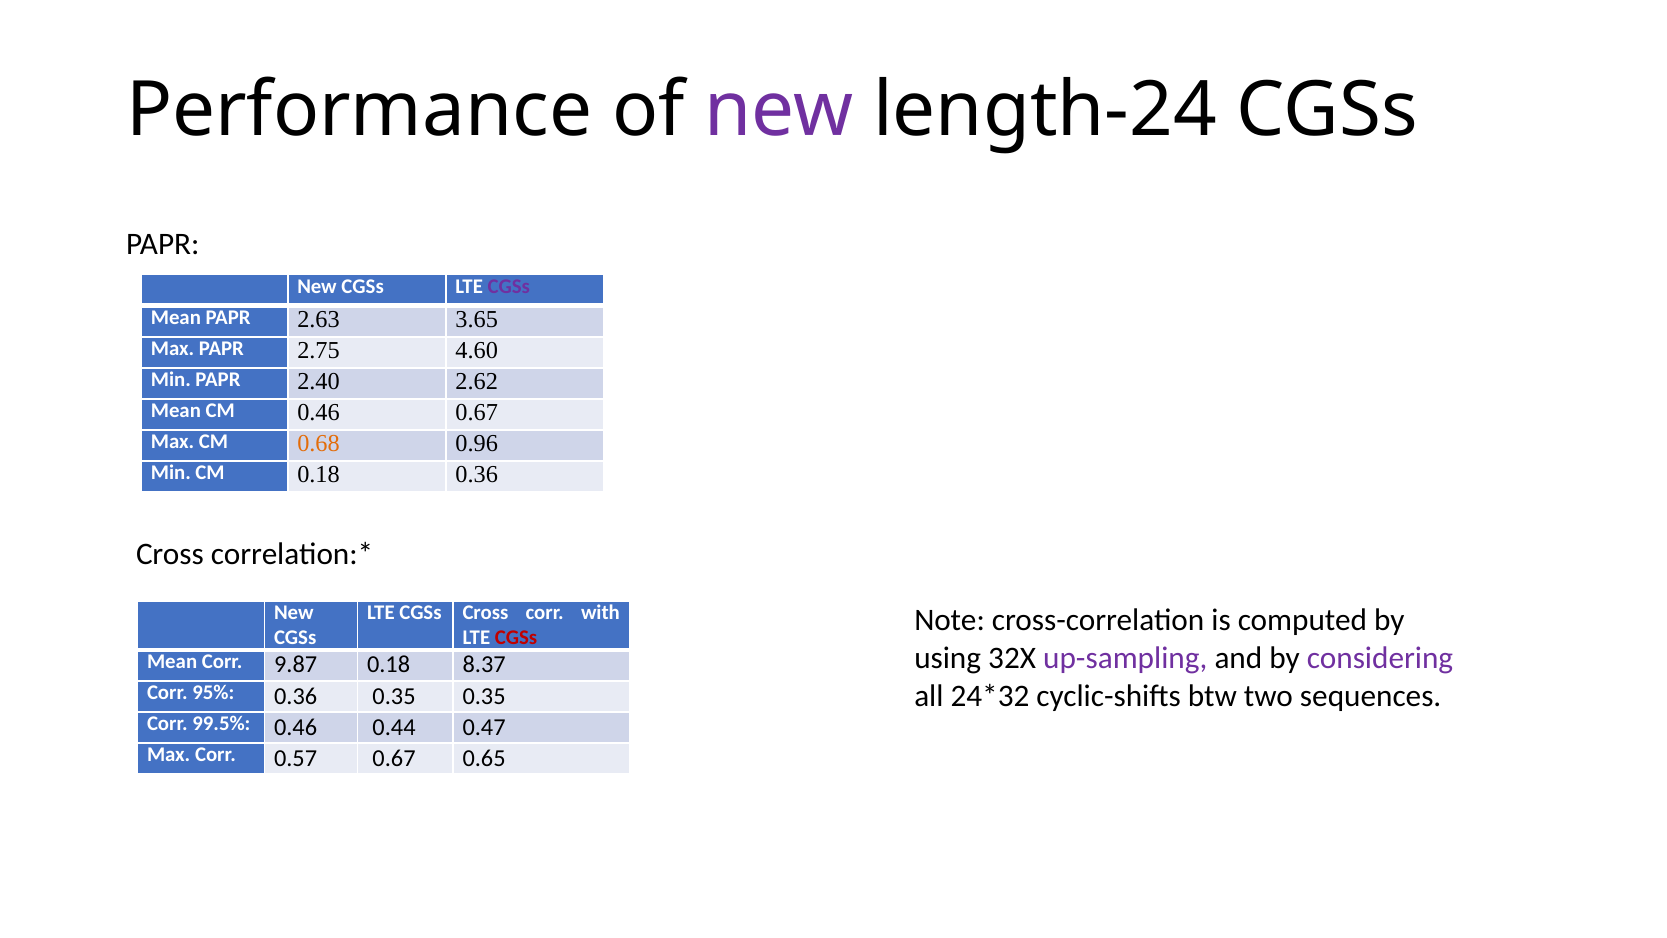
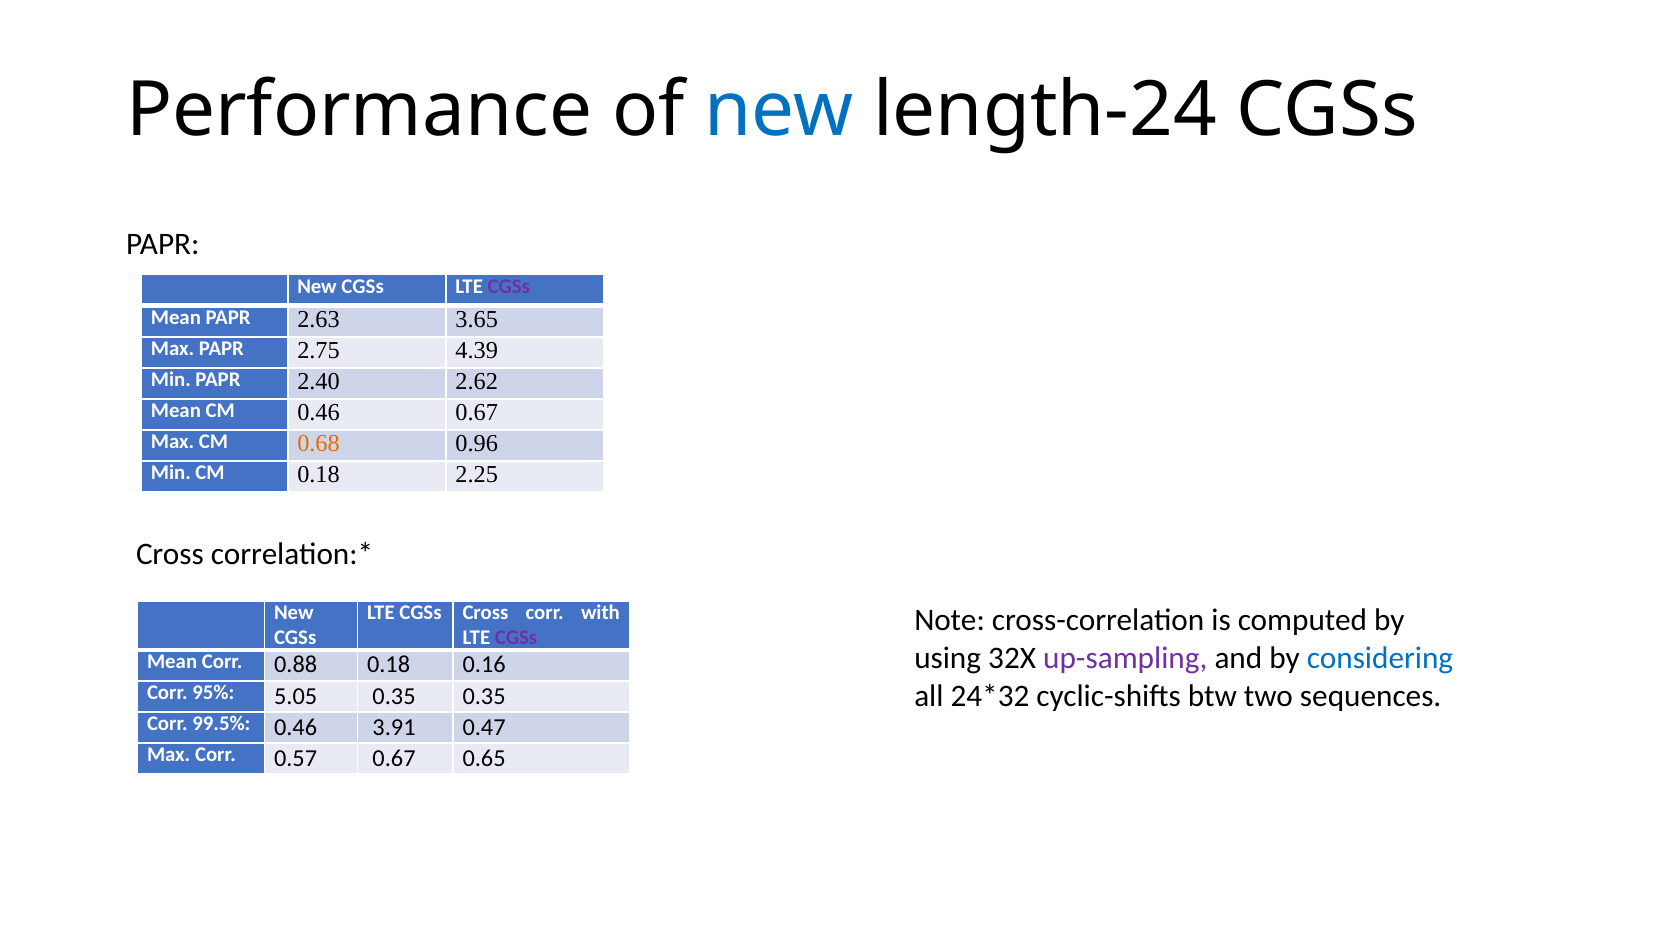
new at (779, 110) colour: purple -> blue
4.60: 4.60 -> 4.39
0.18 0.36: 0.36 -> 2.25
CGSs at (516, 637) colour: red -> purple
considering colour: purple -> blue
9.87: 9.87 -> 0.88
8.37: 8.37 -> 0.16
95% 0.36: 0.36 -> 5.05
0.44: 0.44 -> 3.91
